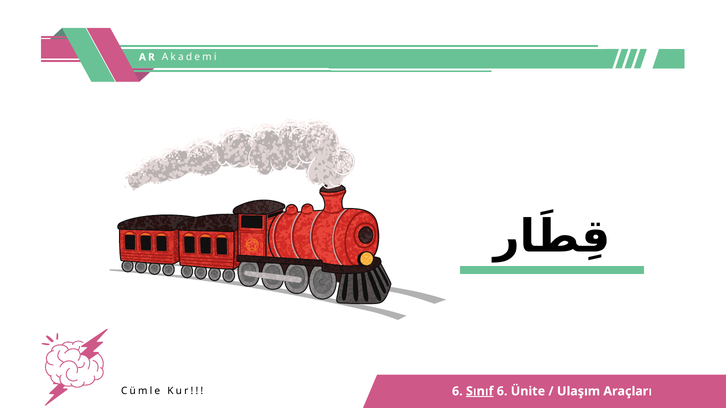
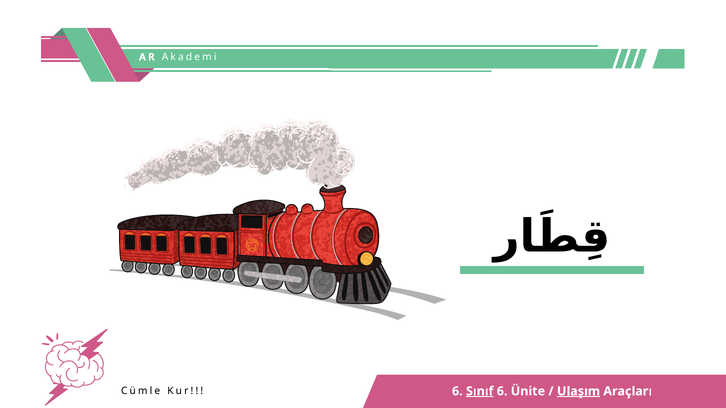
Ulaşım underline: none -> present
